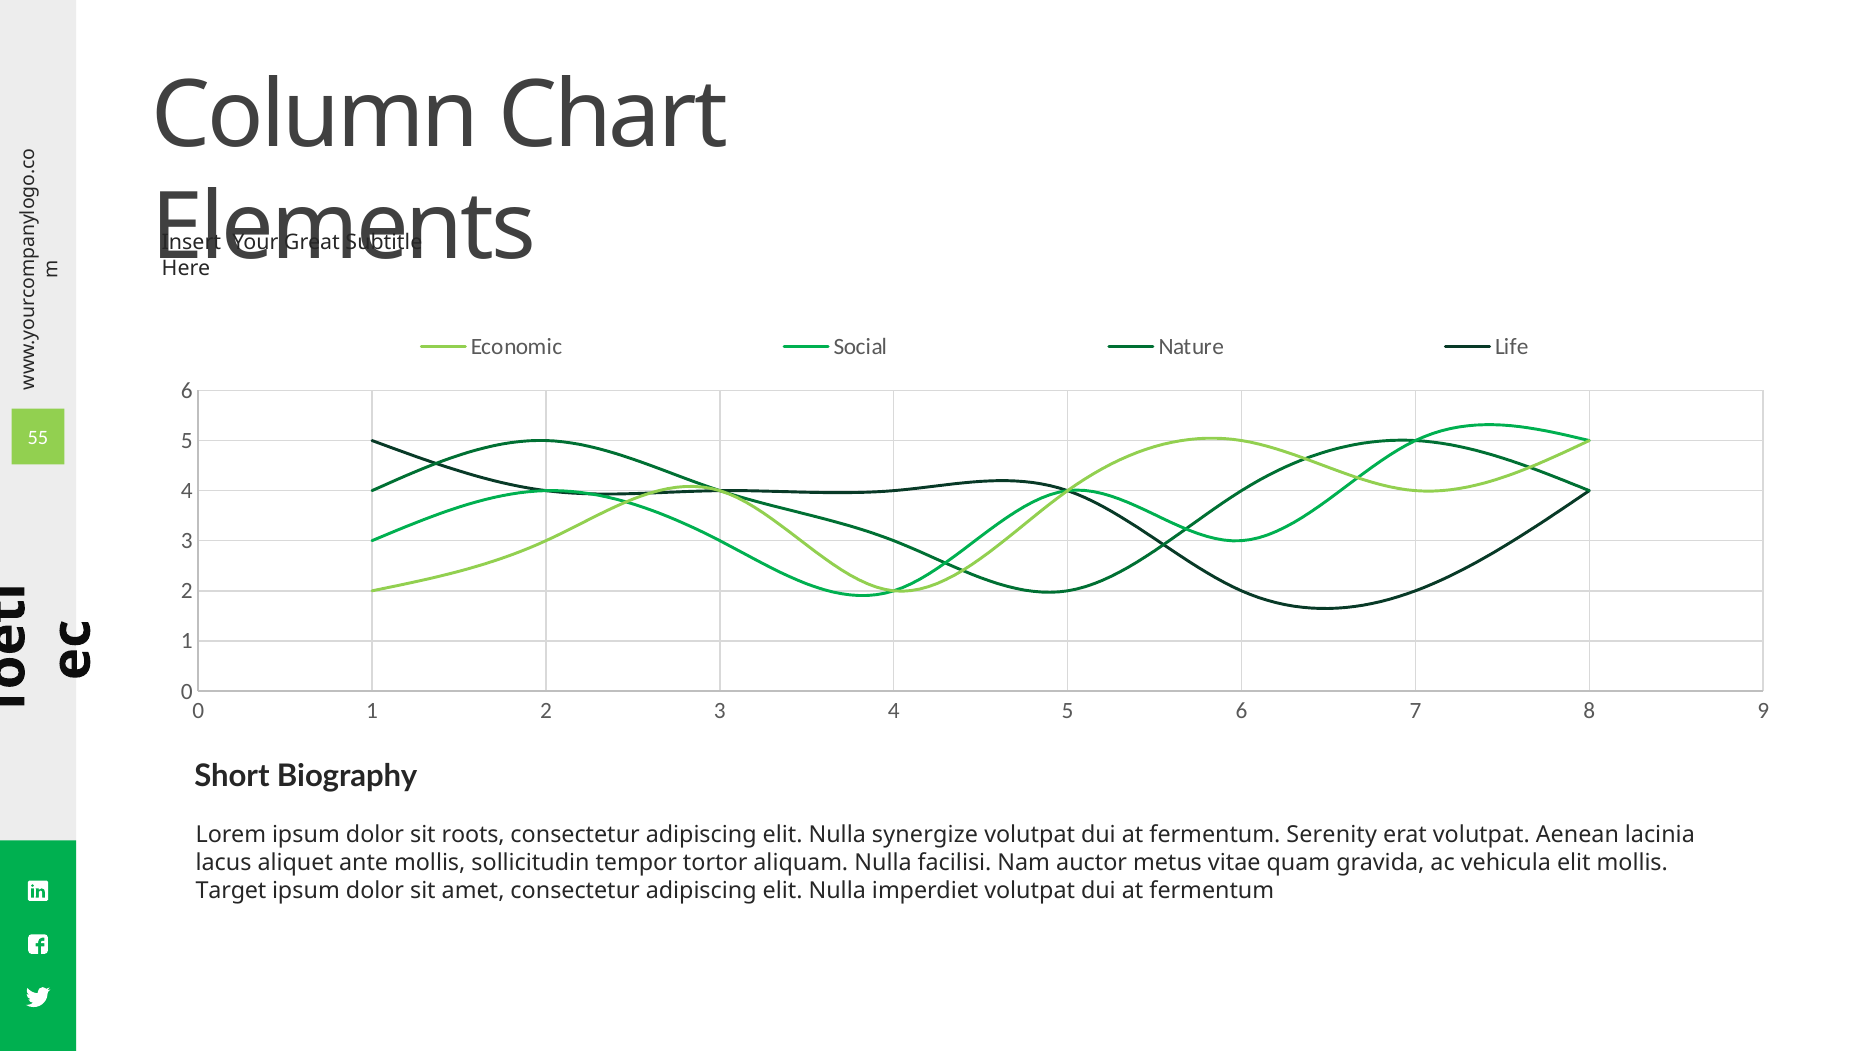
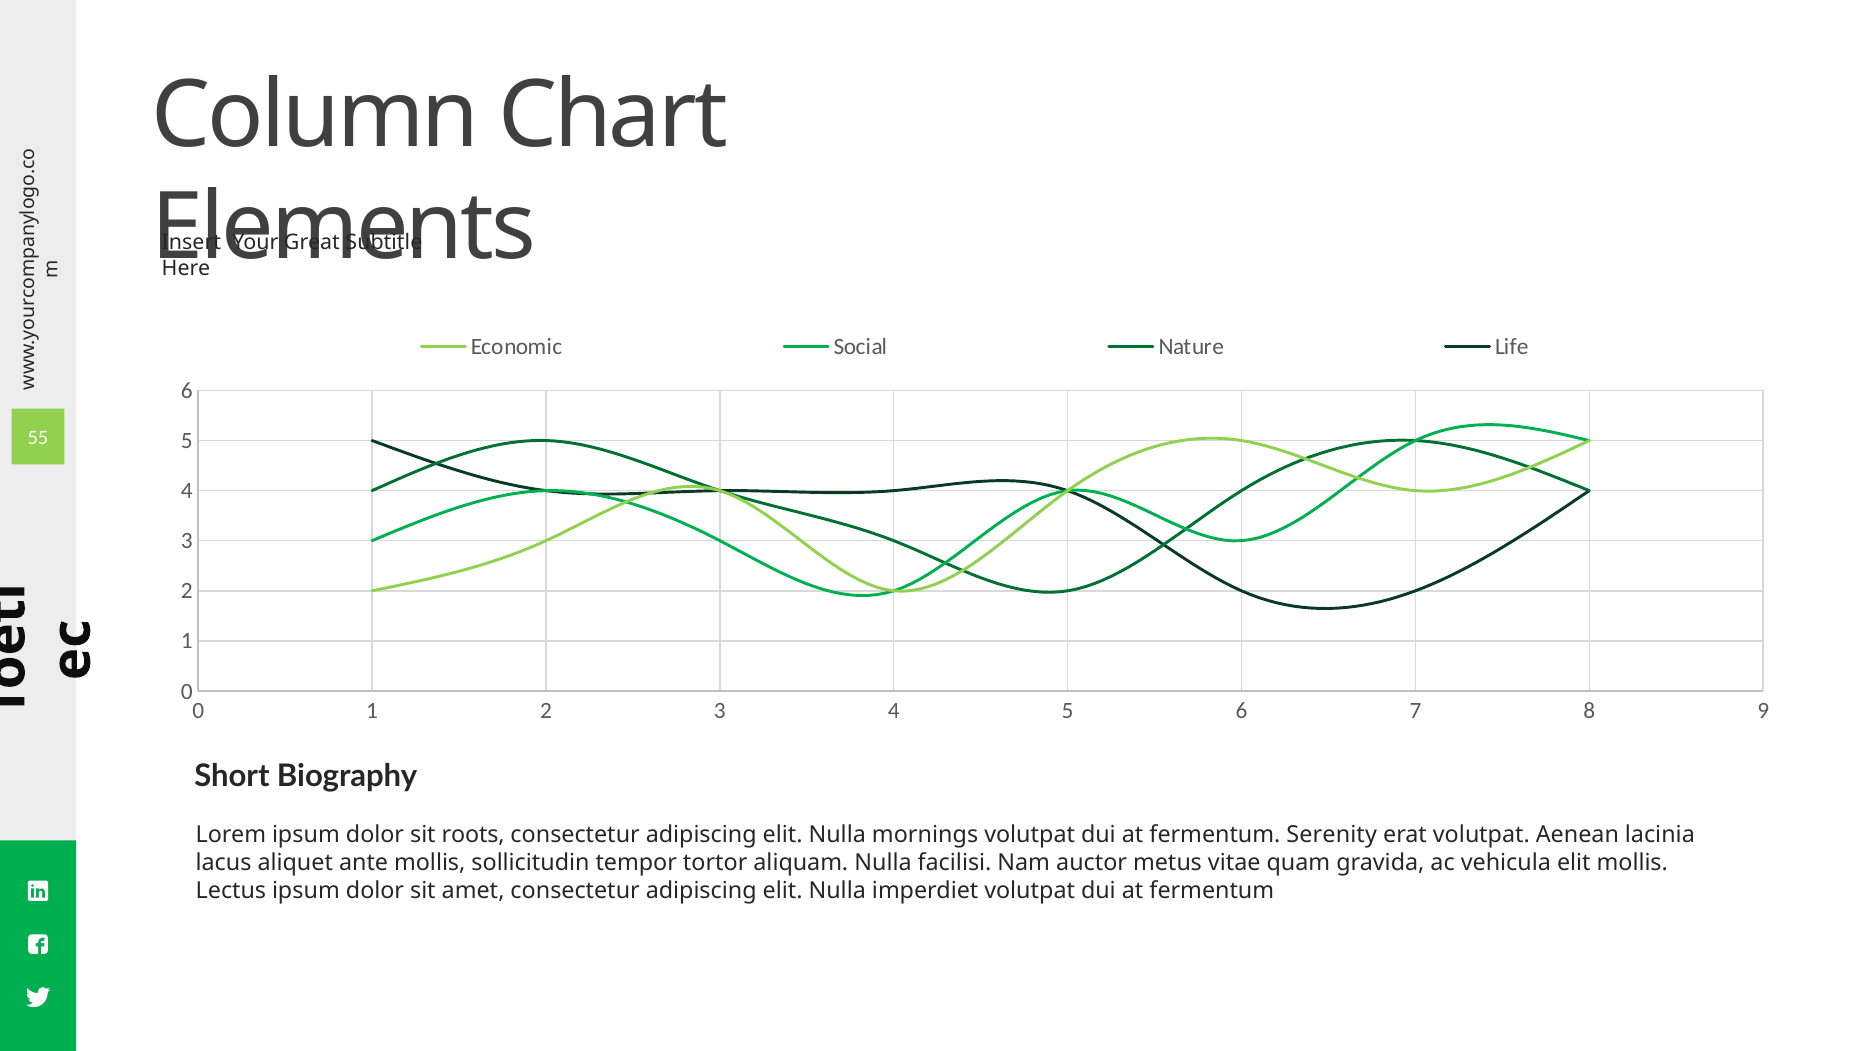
synergize: synergize -> mornings
Target: Target -> Lectus
